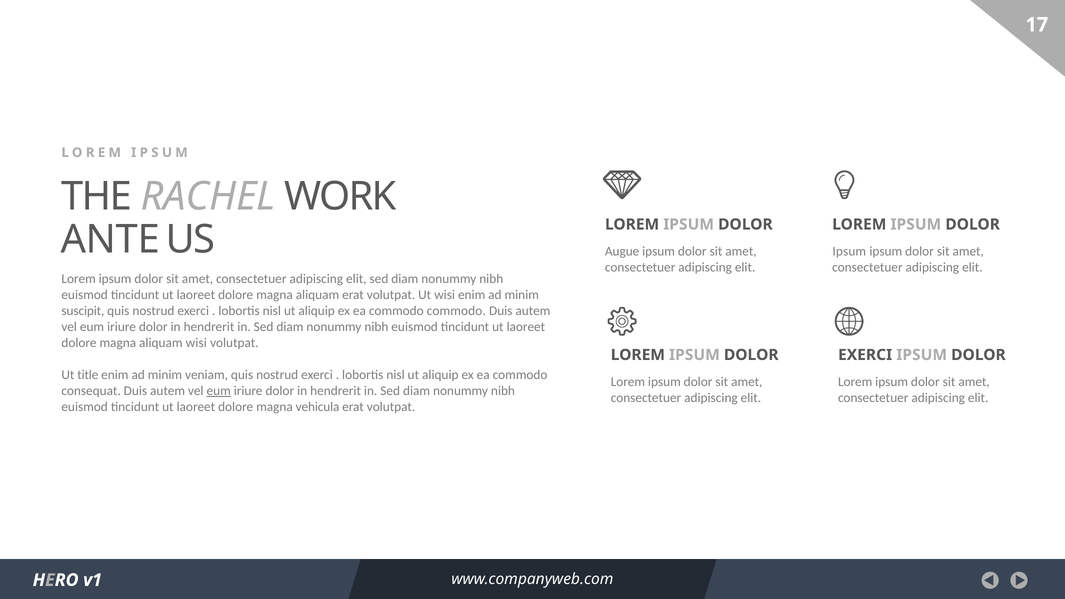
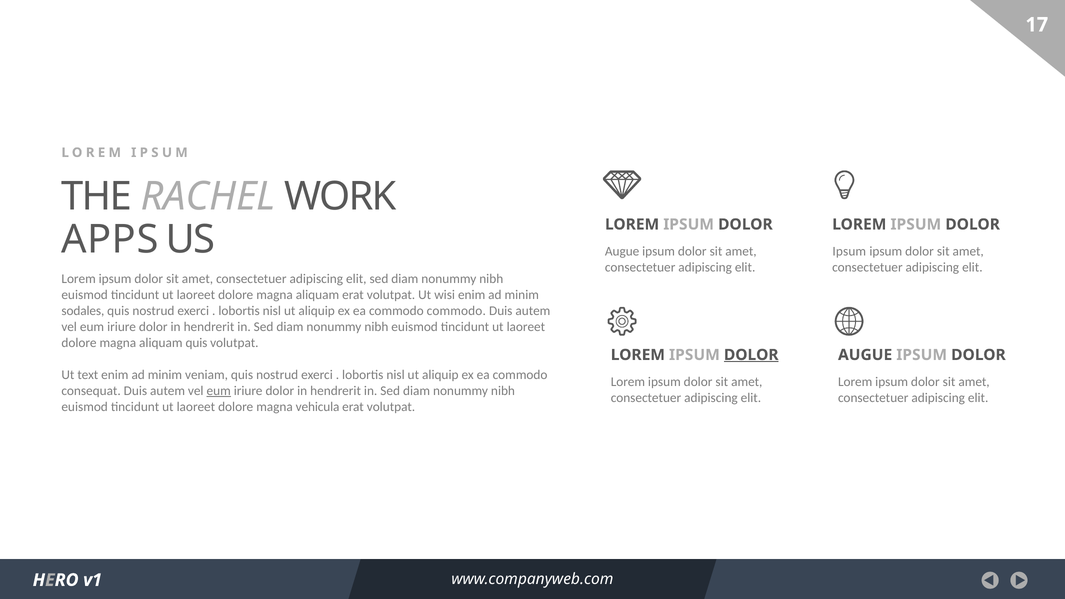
ANTE: ANTE -> APPS
suscipit: suscipit -> sodales
aliquam wisi: wisi -> quis
DOLOR at (751, 355) underline: none -> present
EXERCI at (865, 355): EXERCI -> AUGUE
title: title -> text
